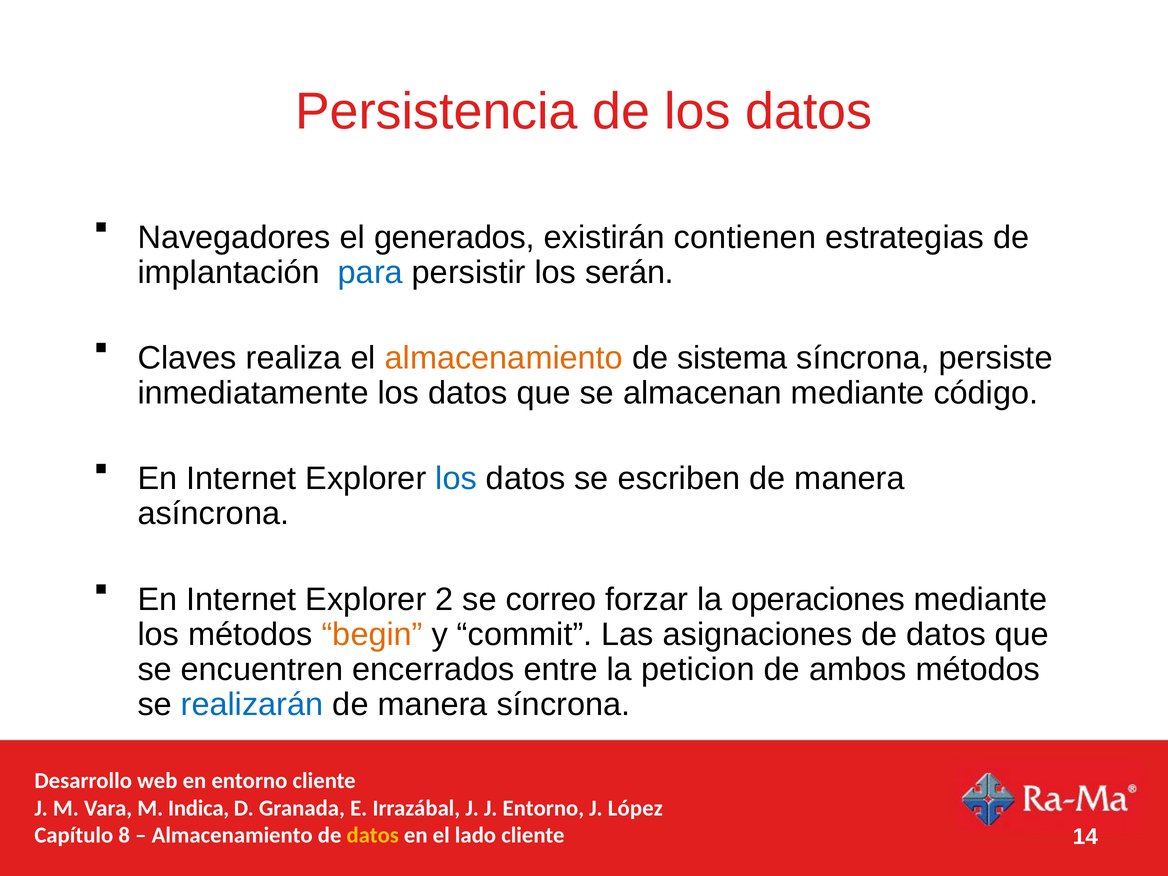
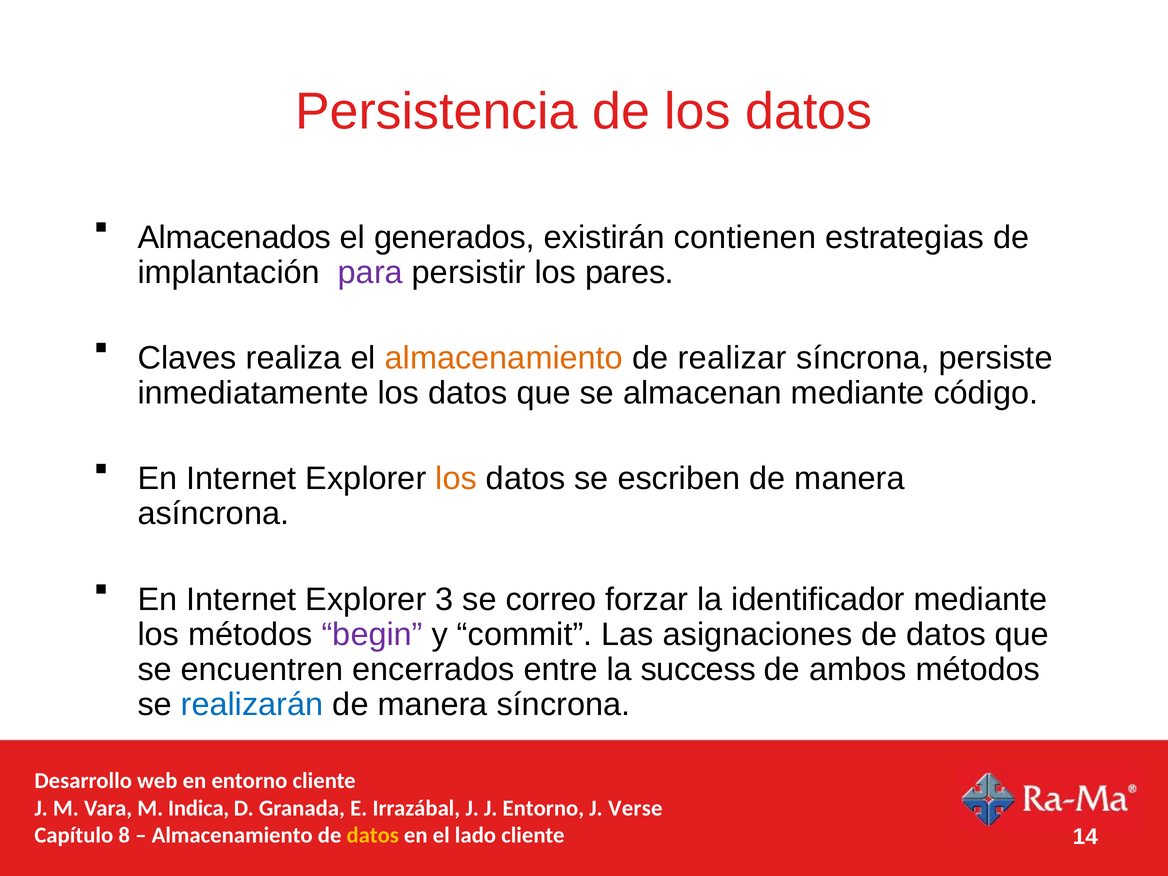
Navegadores: Navegadores -> Almacenados
para colour: blue -> purple
serán: serán -> pares
sistema: sistema -> realizar
los at (456, 479) colour: blue -> orange
2: 2 -> 3
operaciones: operaciones -> identificador
begin colour: orange -> purple
peticion: peticion -> success
López: López -> Verse
